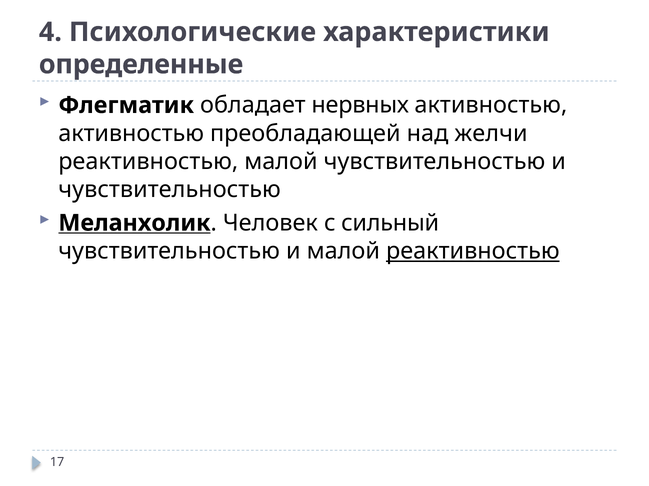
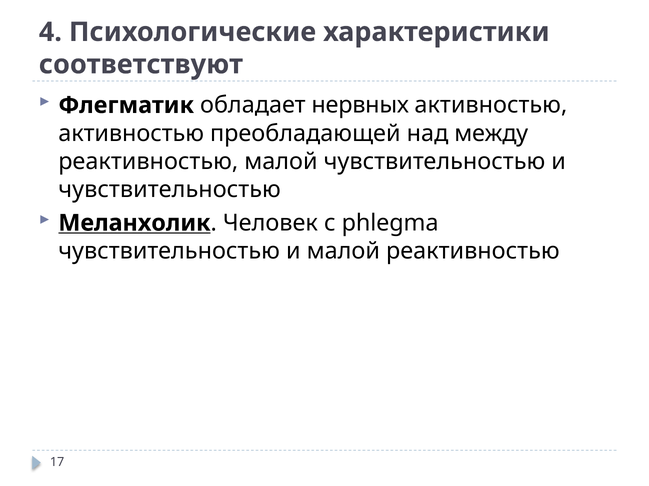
определенные: определенные -> соответствуют
желчи: желчи -> между
сильный: сильный -> phlegma
реактивностью at (473, 251) underline: present -> none
